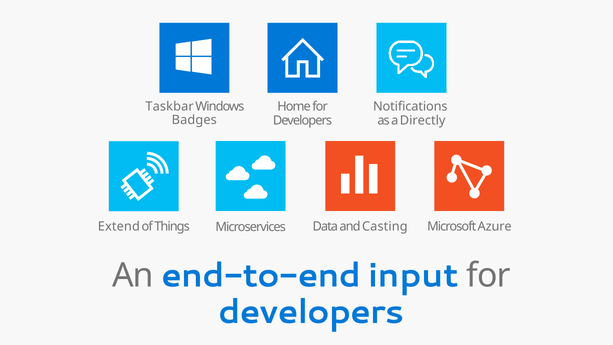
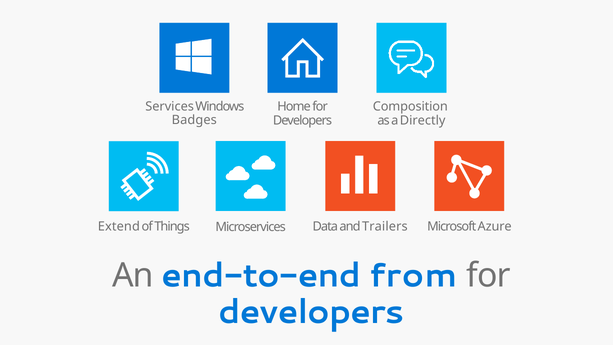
Taskbar: Taskbar -> Services
Notifications: Notifications -> Composition
Casting: Casting -> Trailers
input: input -> from
